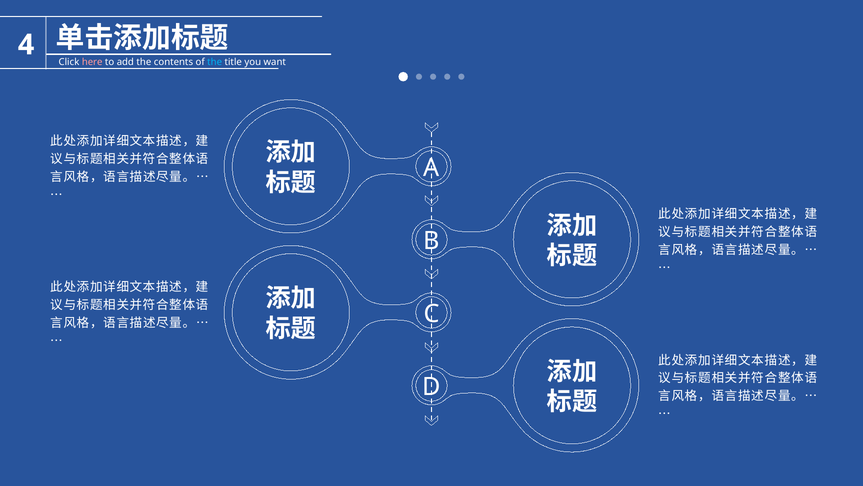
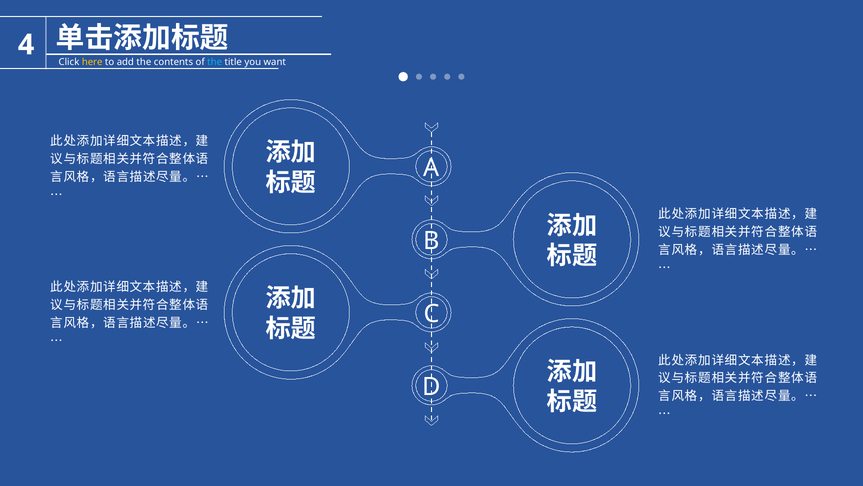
here colour: pink -> yellow
